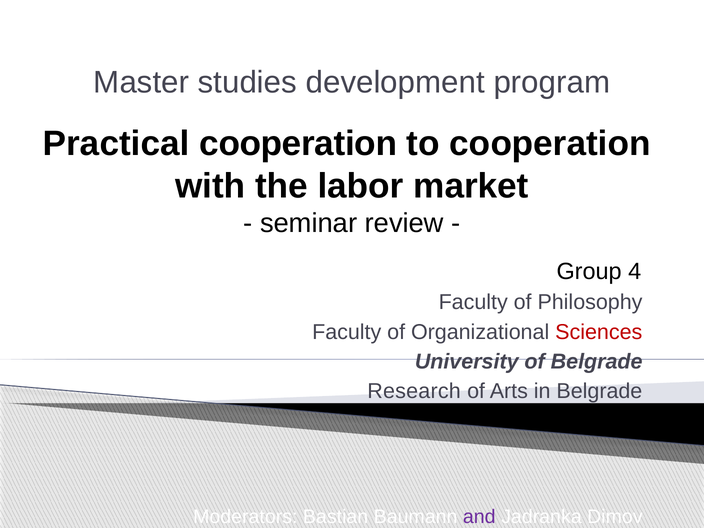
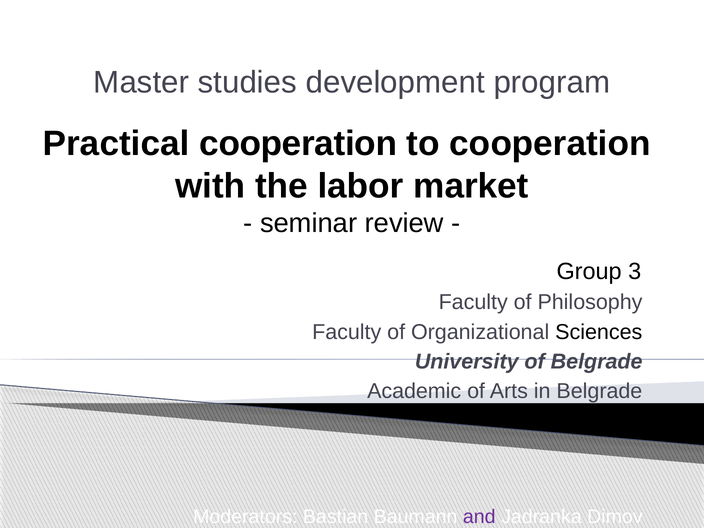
4: 4 -> 3
Sciences colour: red -> black
Research: Research -> Academic
